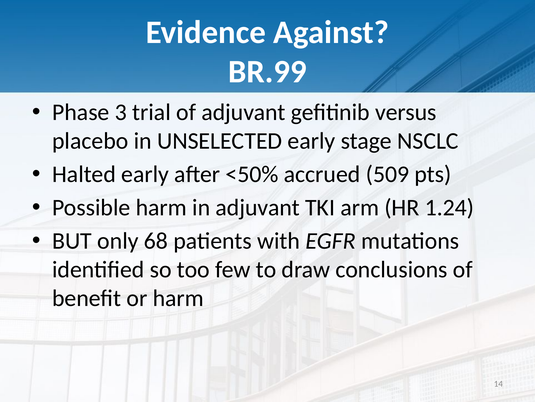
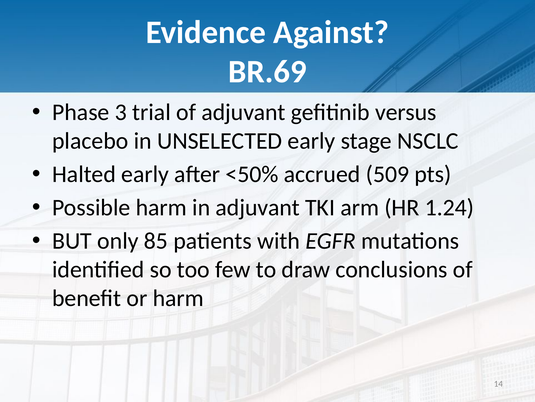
BR.99: BR.99 -> BR.69
68: 68 -> 85
